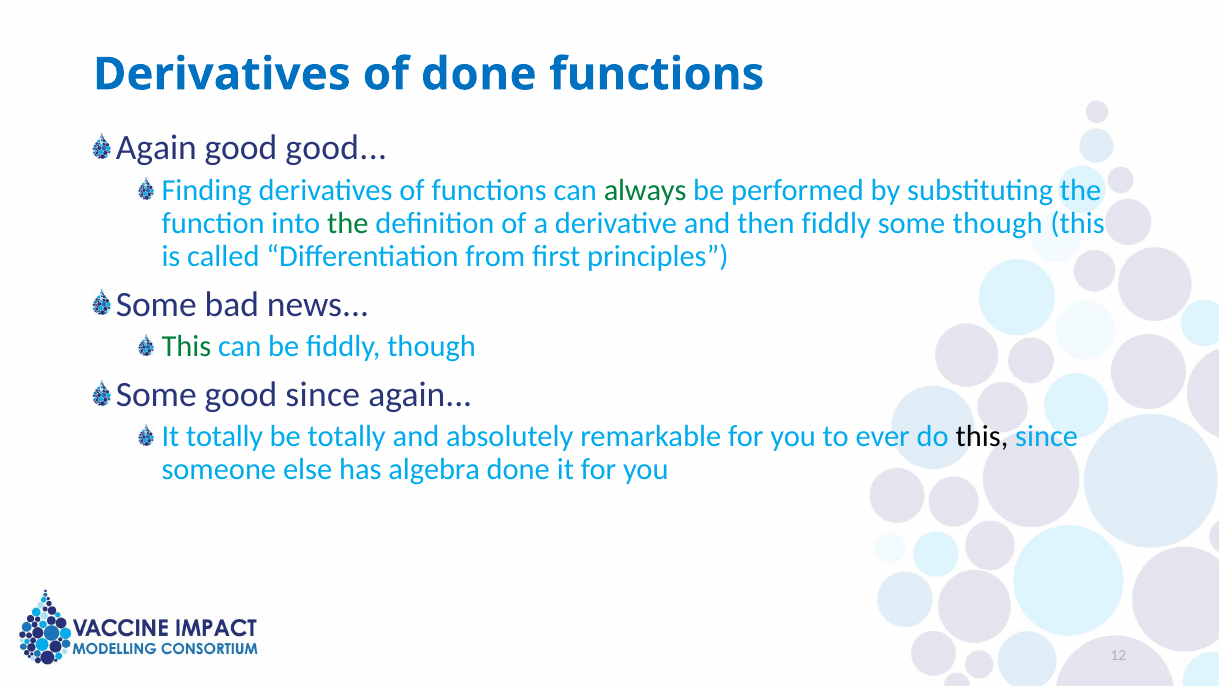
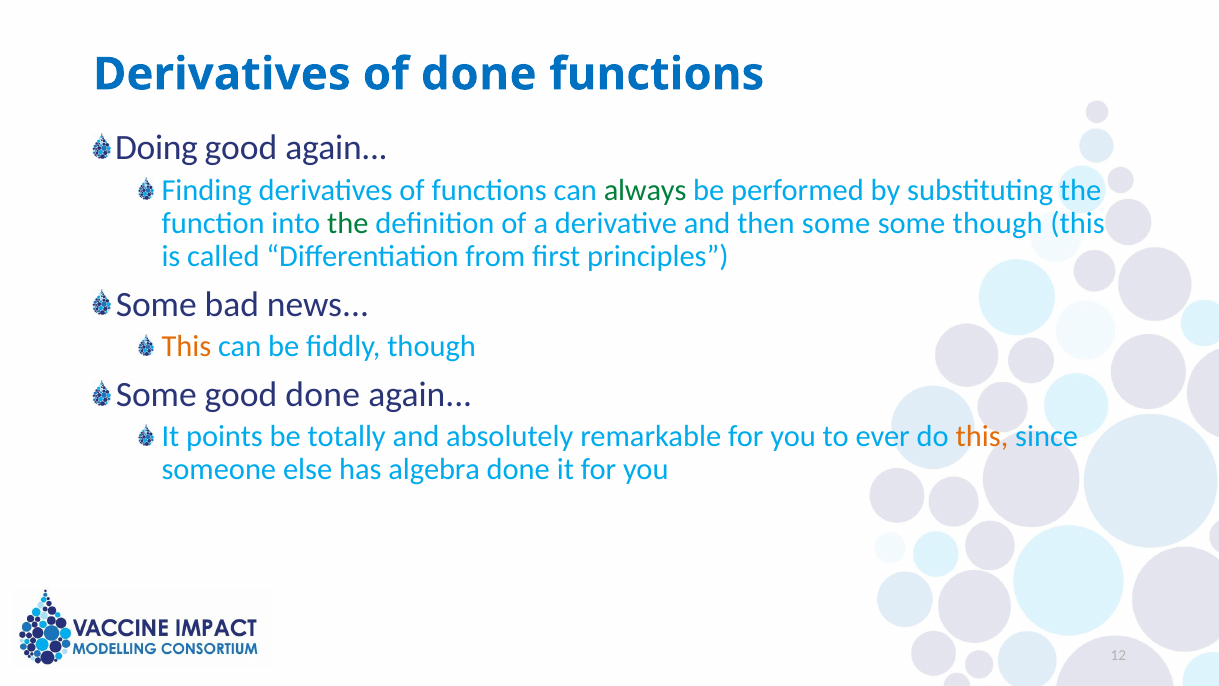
Again at (156, 148): Again -> Doing
good good: good -> again
then fiddly: fiddly -> some
This at (186, 346) colour: green -> orange
good since: since -> done
It totally: totally -> points
this at (982, 437) colour: black -> orange
